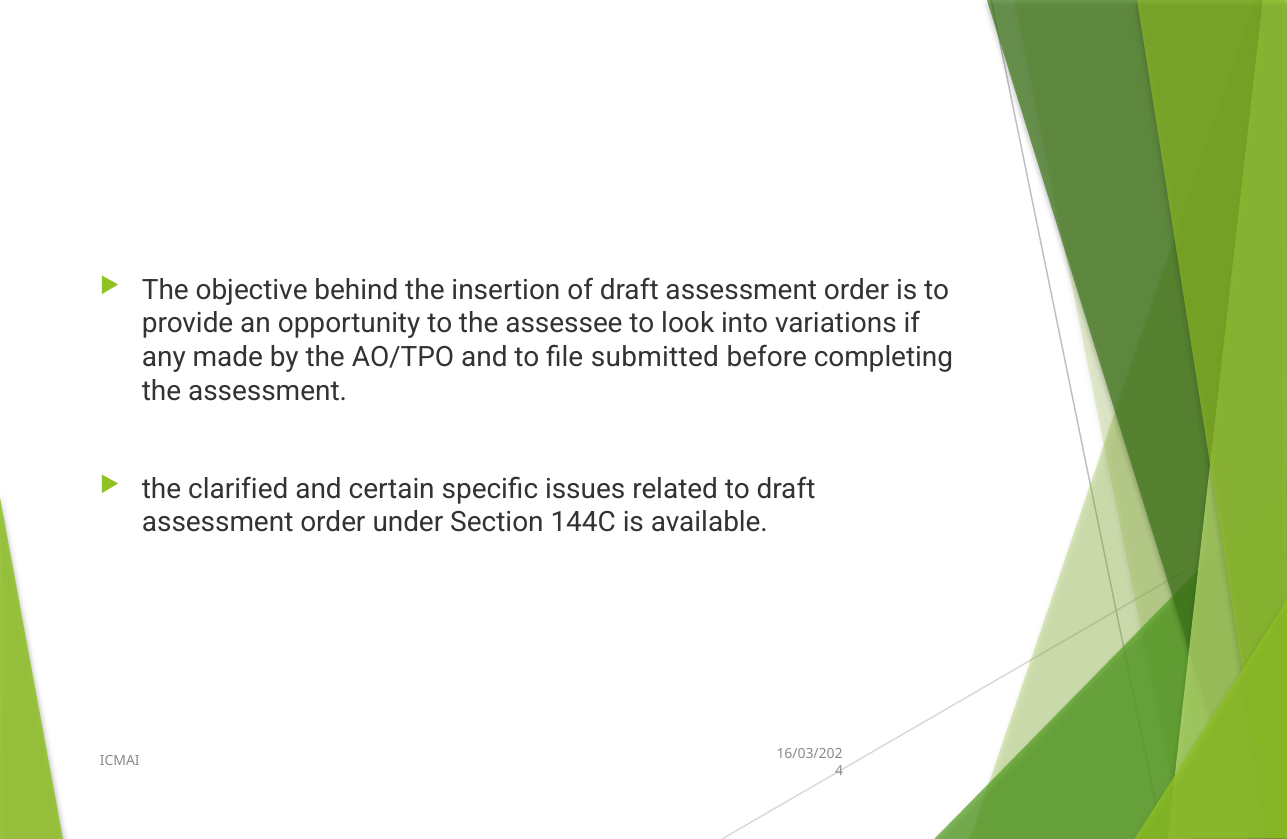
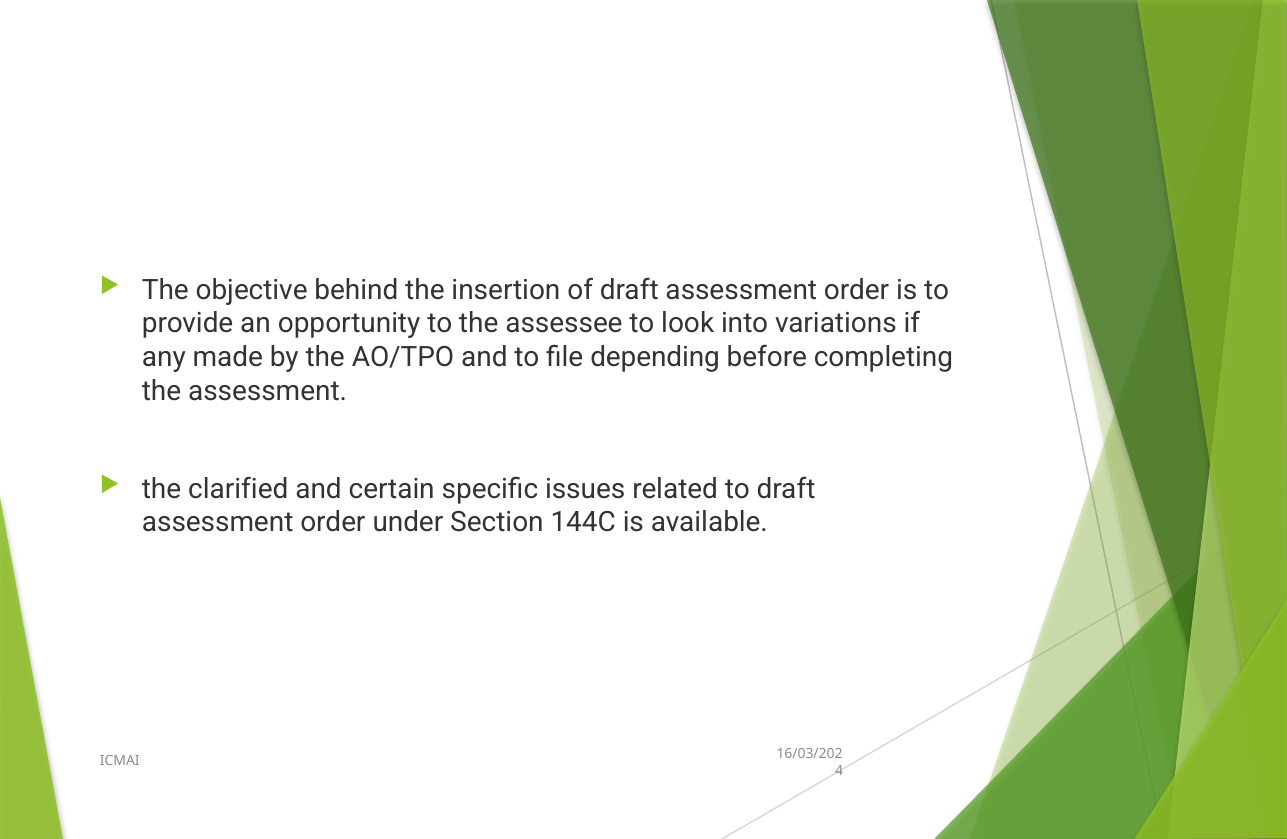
submitted: submitted -> depending
